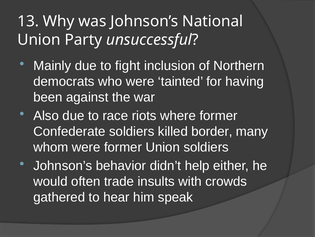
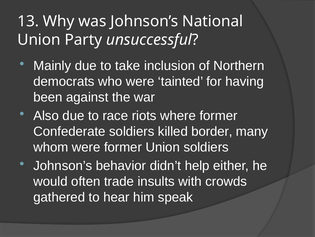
fight: fight -> take
